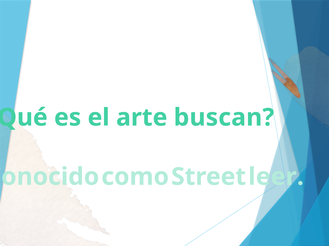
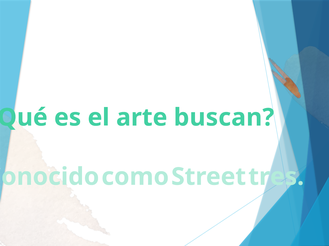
leer: leer -> tres
